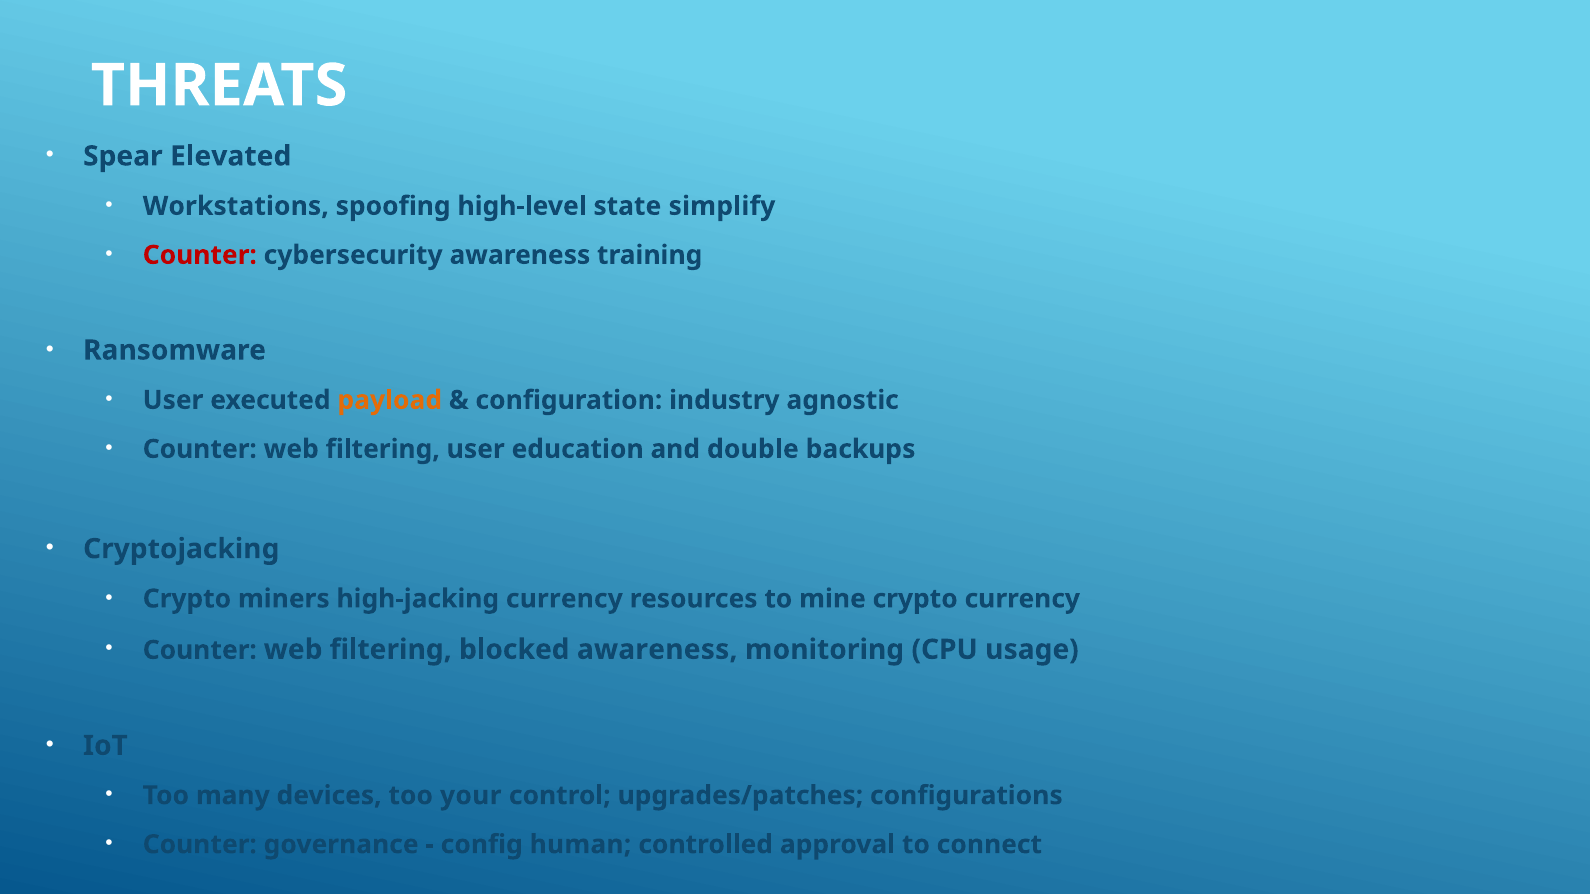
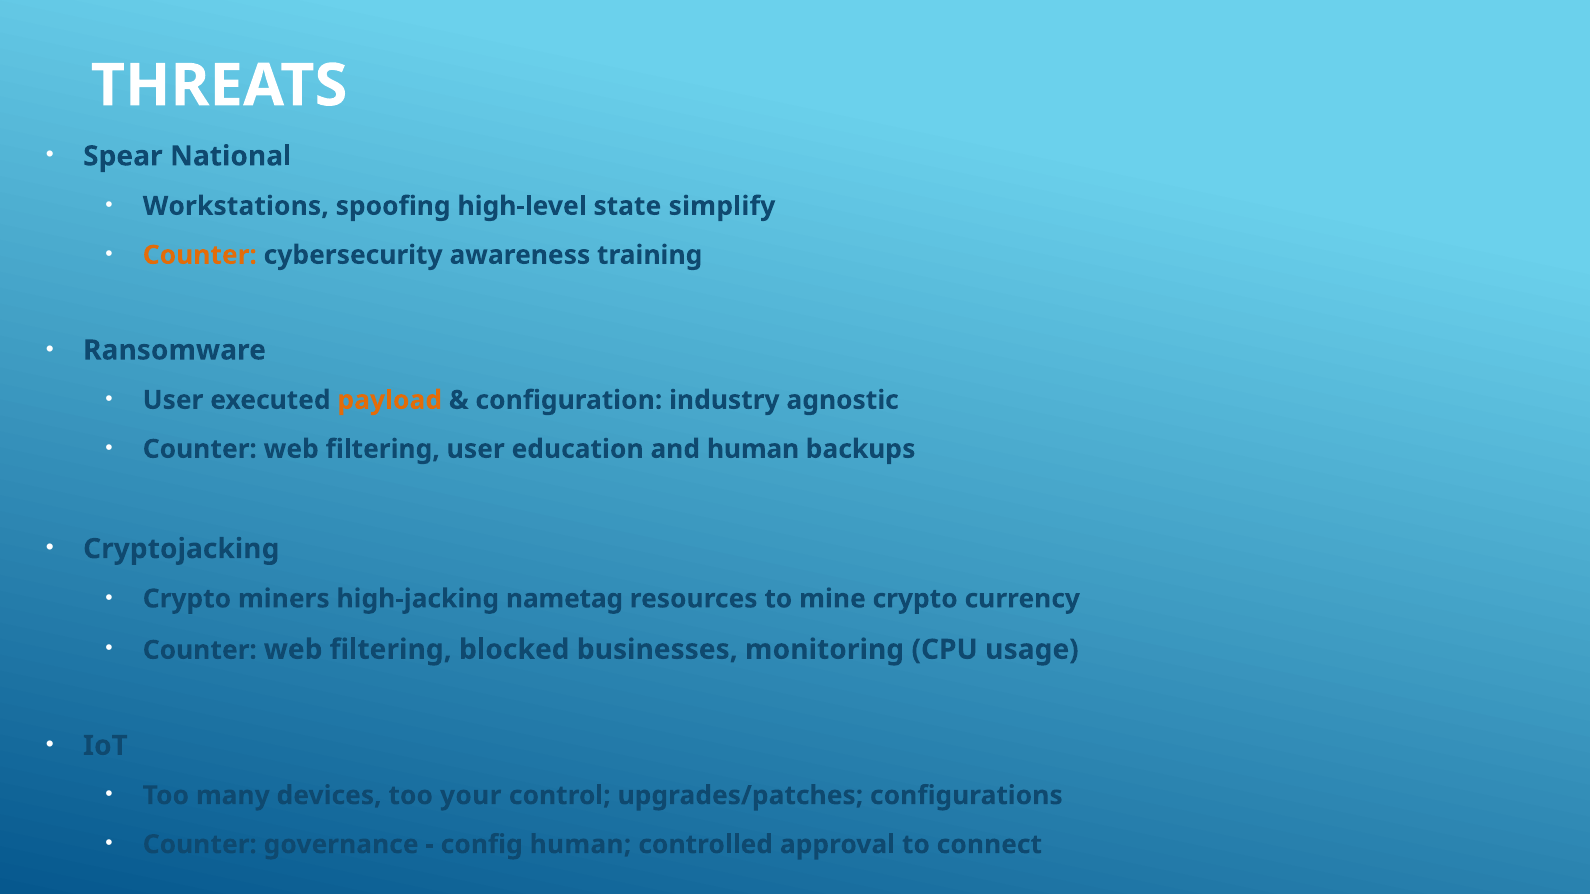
Elevated: Elevated -> National
Counter at (200, 255) colour: red -> orange
and double: double -> human
high-jacking currency: currency -> nametag
blocked awareness: awareness -> businesses
